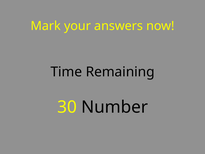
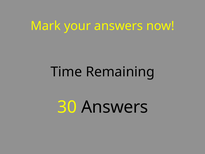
30 Number: Number -> Answers
